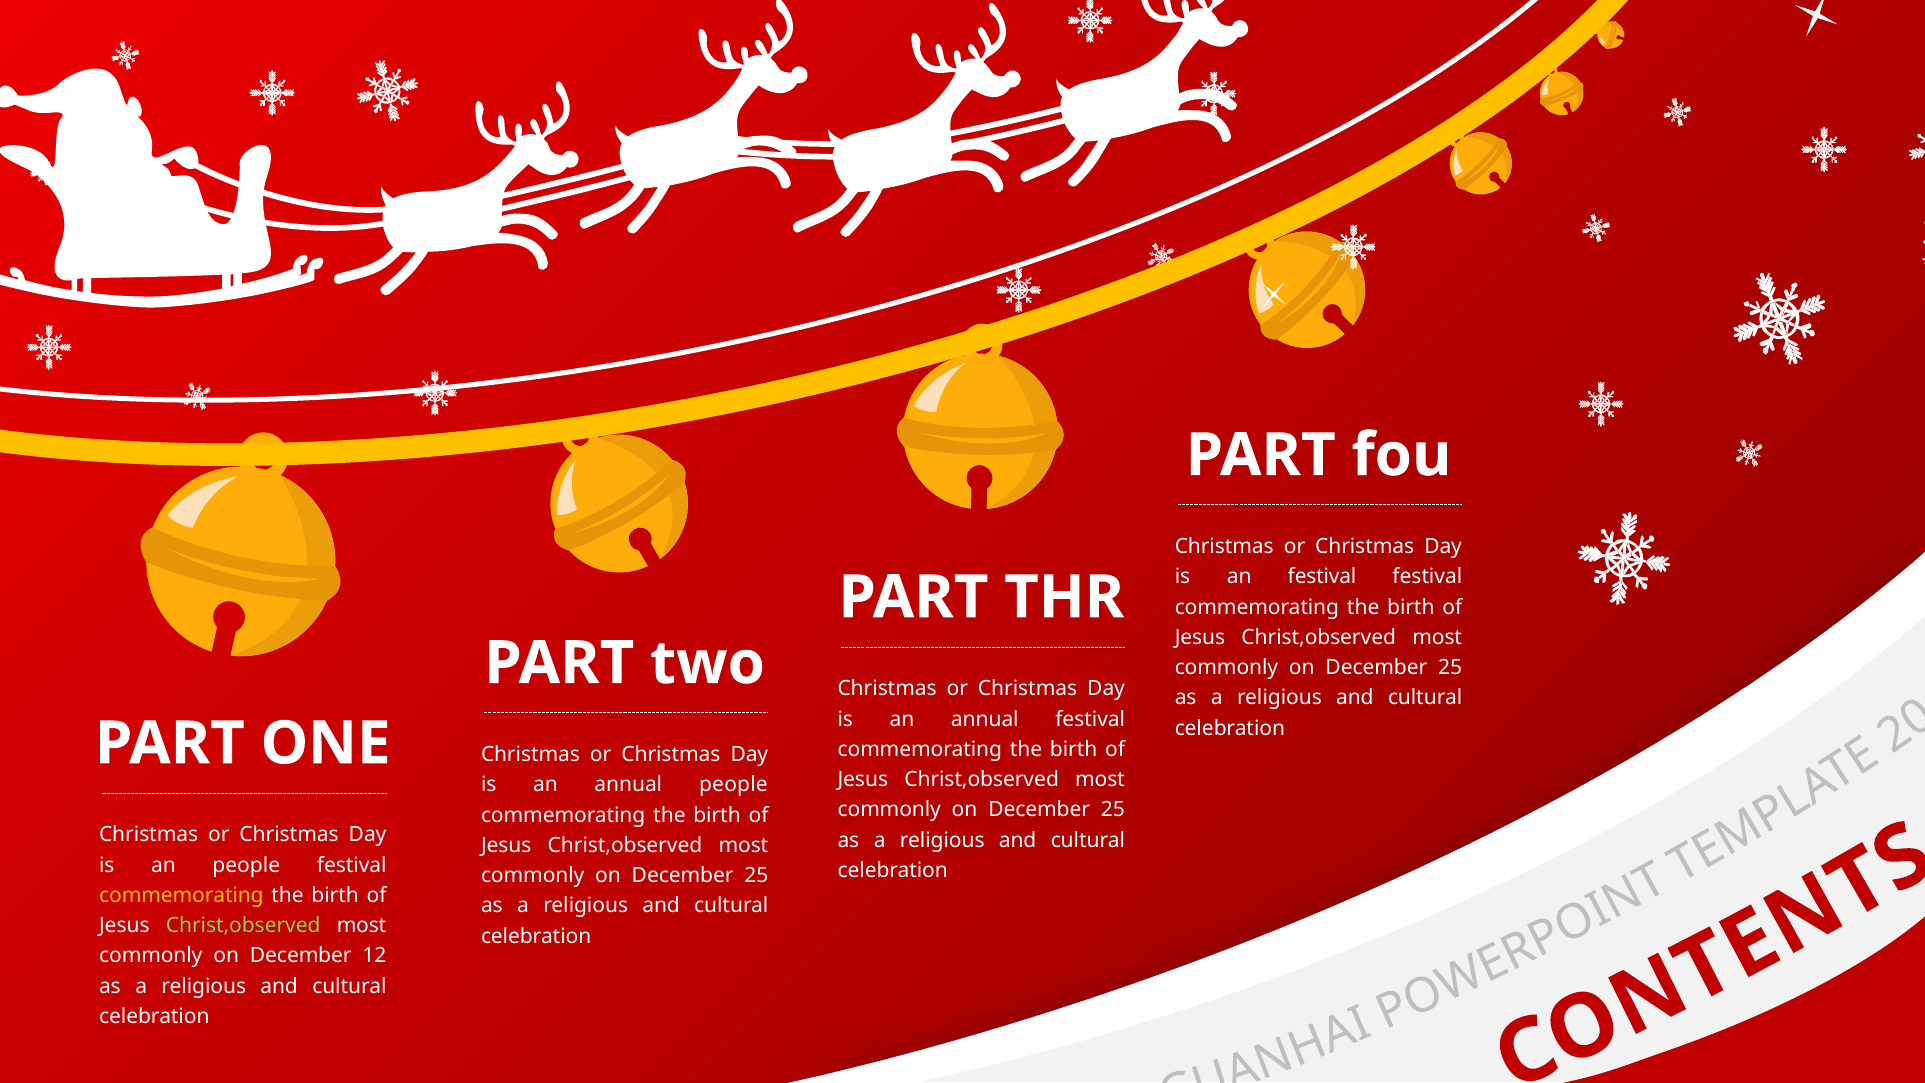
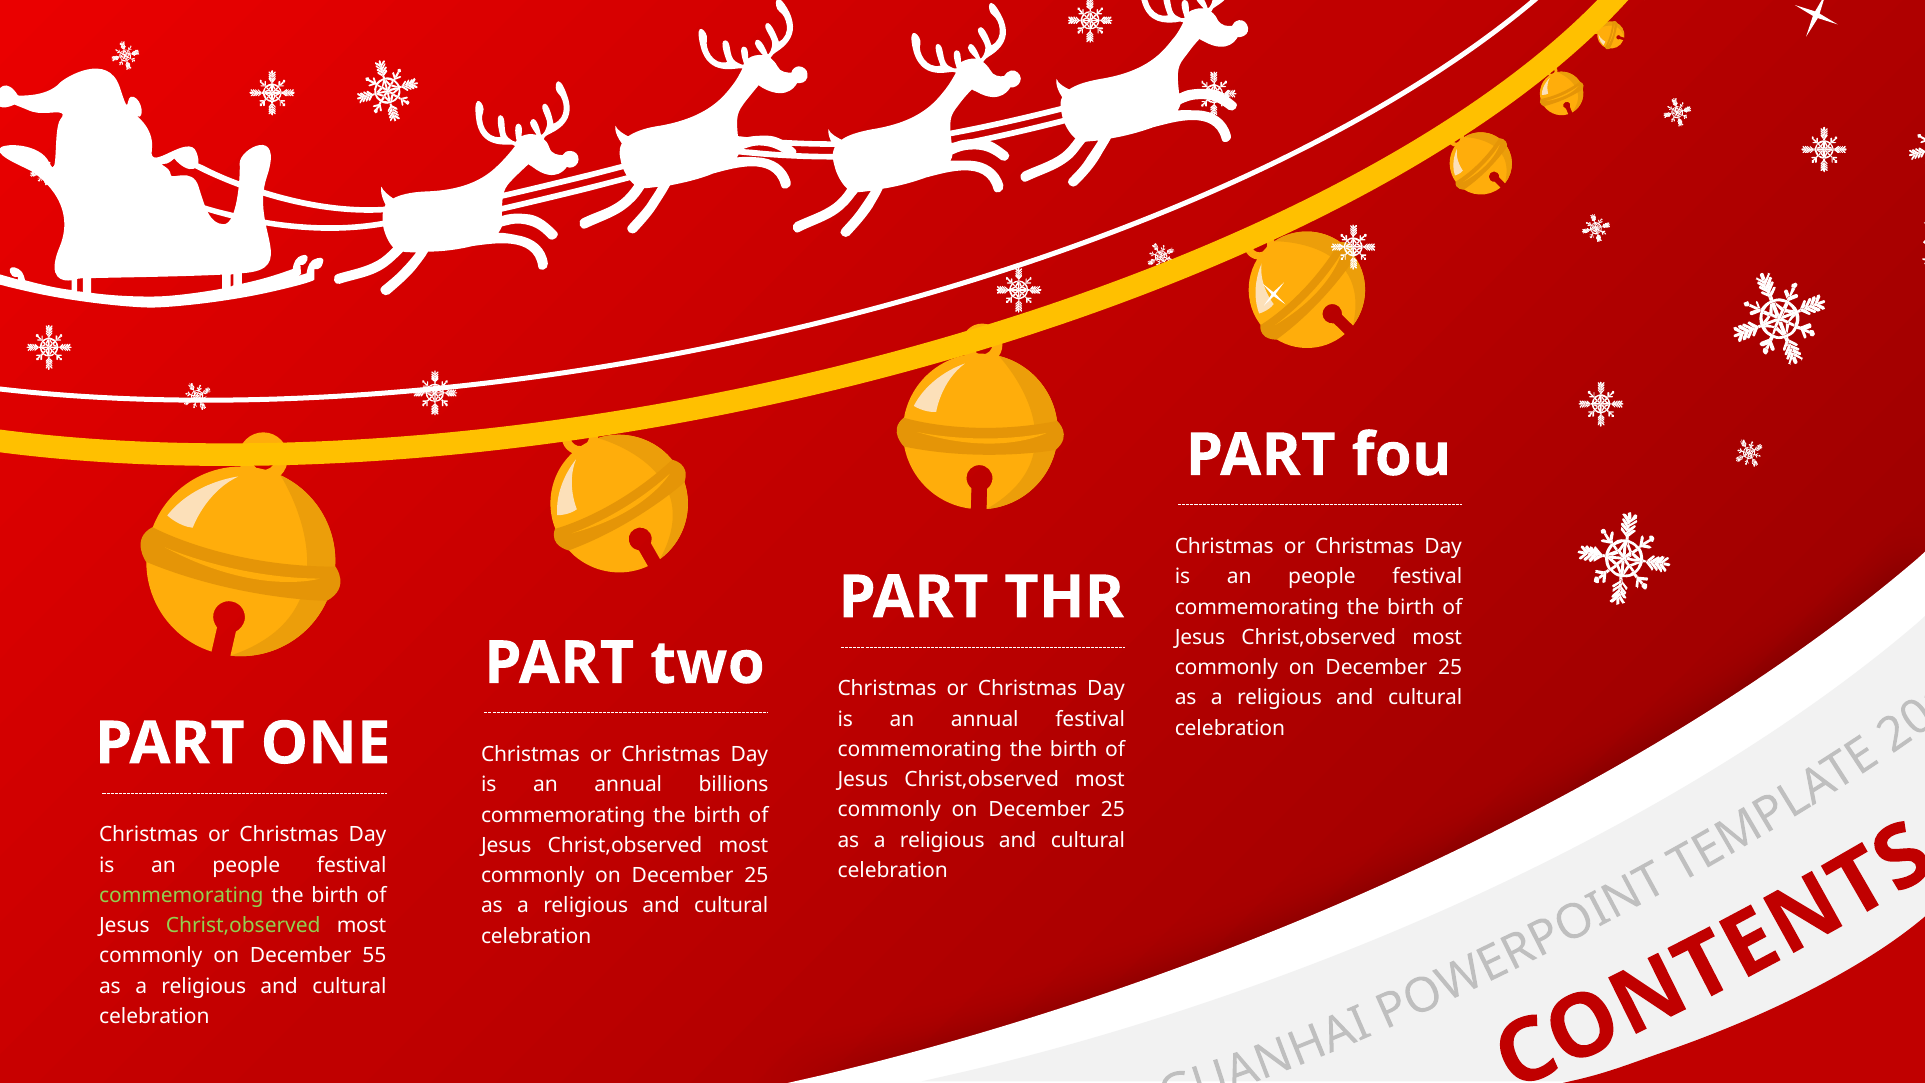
festival at (1322, 577): festival -> people
annual people: people -> billions
commemorating at (181, 895) colour: yellow -> light green
12: 12 -> 55
